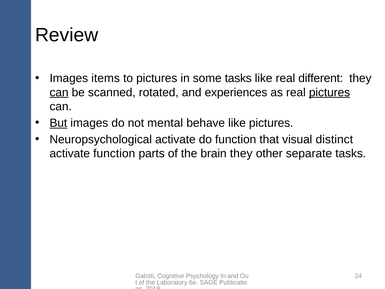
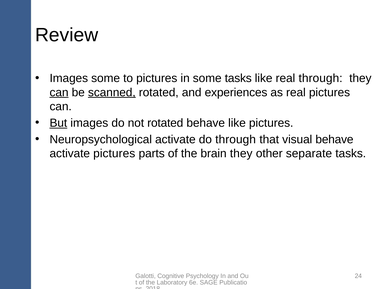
Images items: items -> some
real different: different -> through
scanned underline: none -> present
pictures at (329, 92) underline: present -> none
not mental: mental -> rotated
do function: function -> through
visual distinct: distinct -> behave
activate function: function -> pictures
